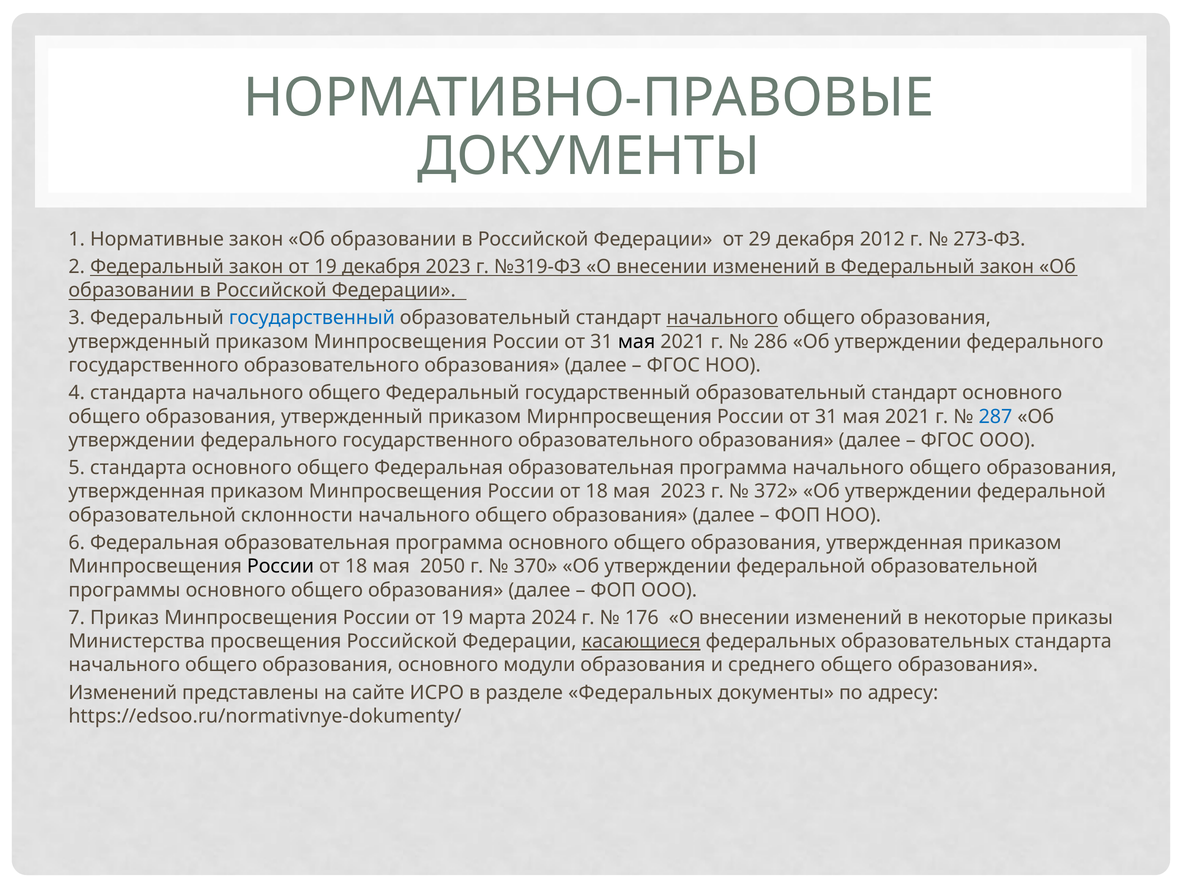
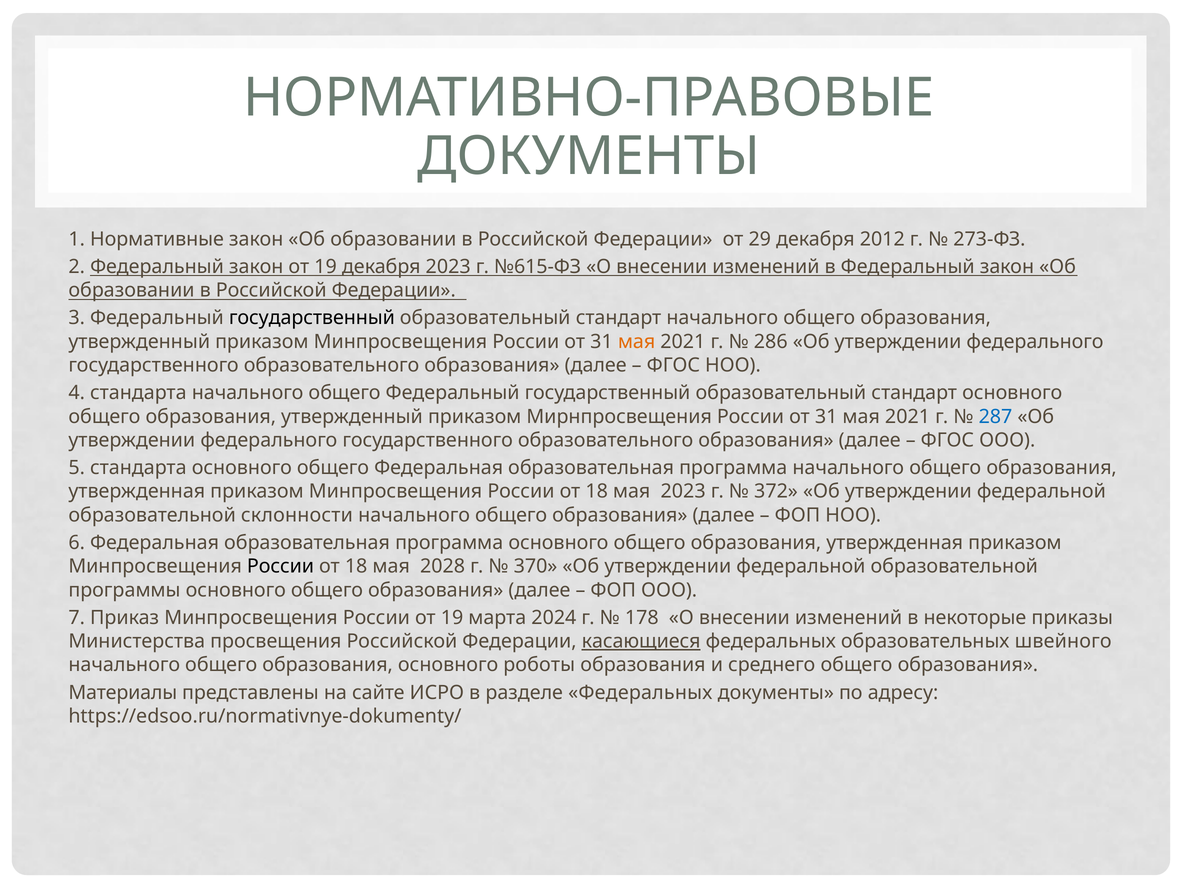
№319-ФЗ: №319-ФЗ -> №615-ФЗ
государственный at (312, 318) colour: blue -> black
начального at (722, 318) underline: present -> none
мая at (637, 341) colour: black -> orange
2050: 2050 -> 2028
176: 176 -> 178
образовательных стандарта: стандарта -> швейного
модули: модули -> роботы
Изменений at (123, 692): Изменений -> Материалы
